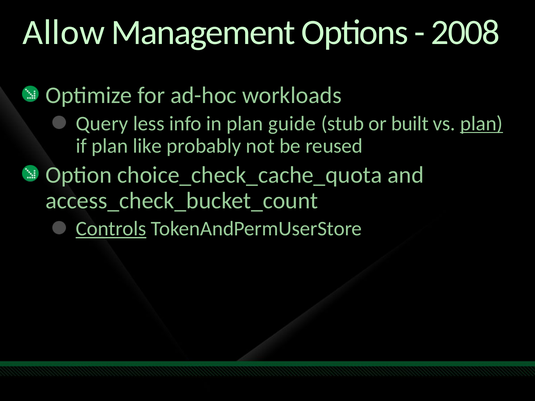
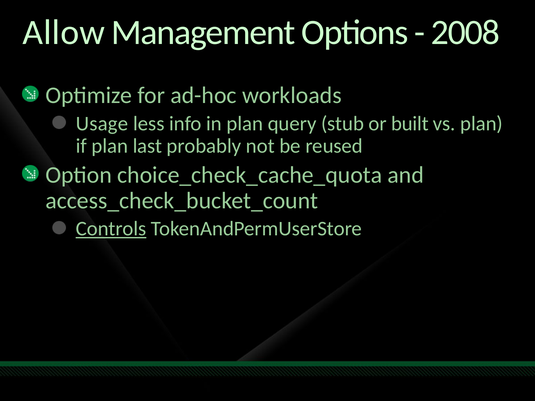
Query: Query -> Usage
guide: guide -> query
plan at (481, 124) underline: present -> none
like: like -> last
